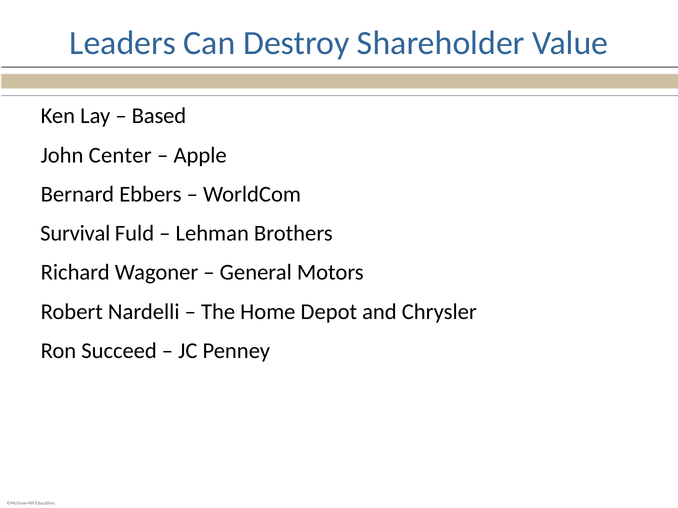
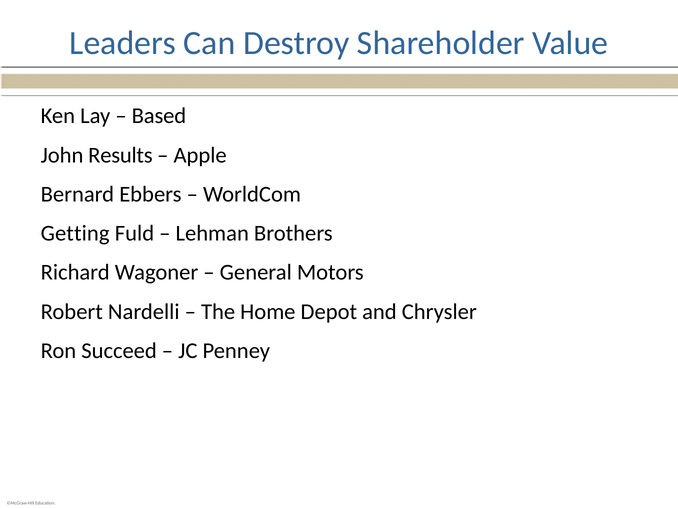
Center: Center -> Results
Survival: Survival -> Getting
